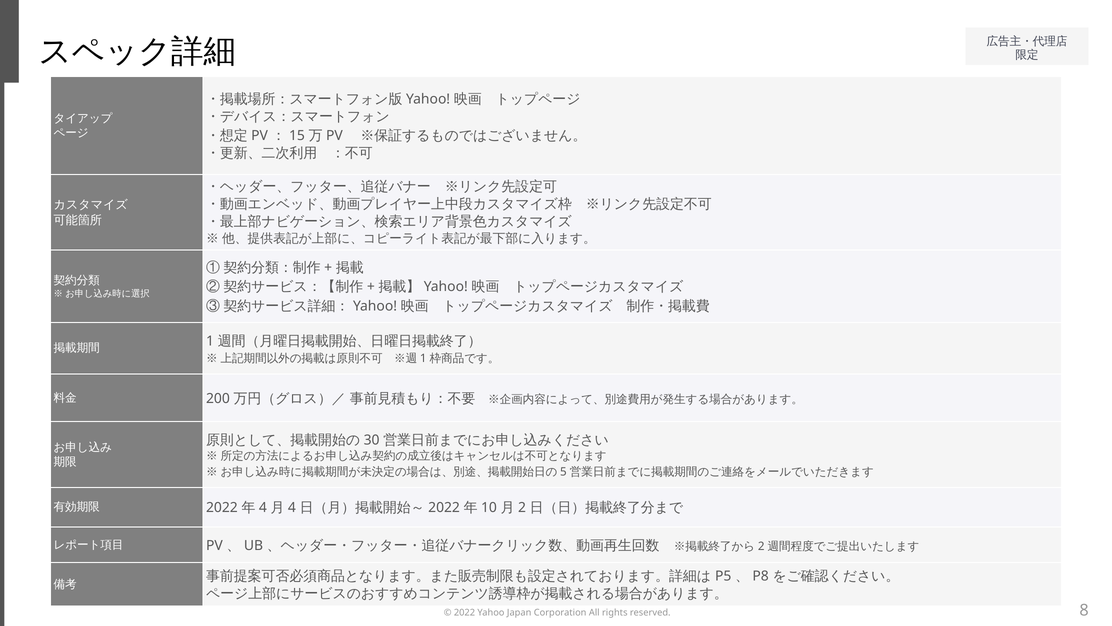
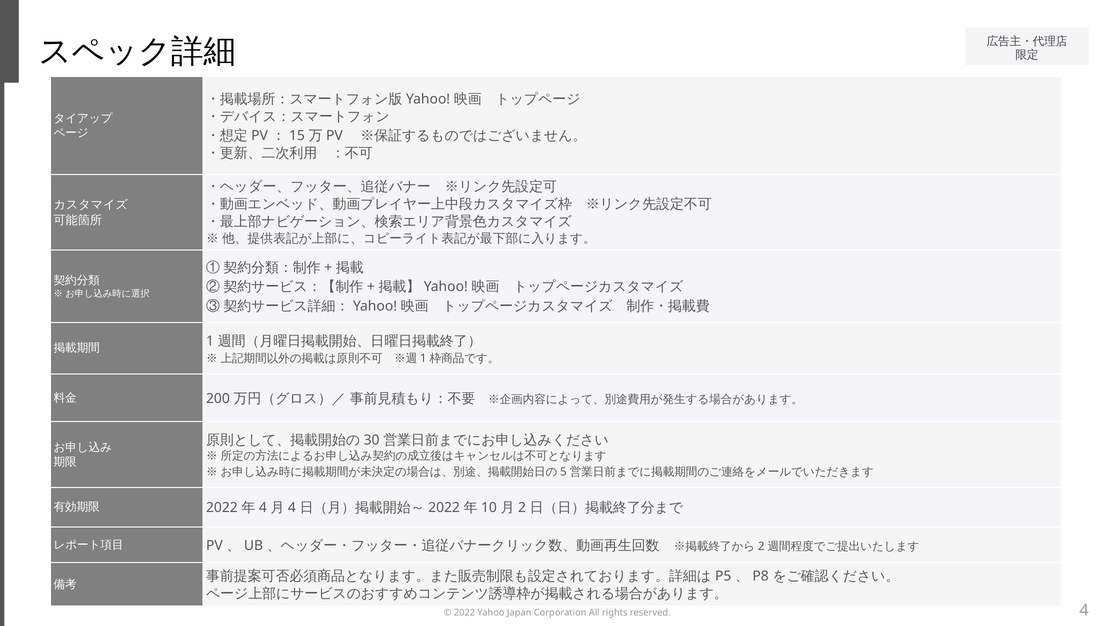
8 at (1084, 610): 8 -> 4
